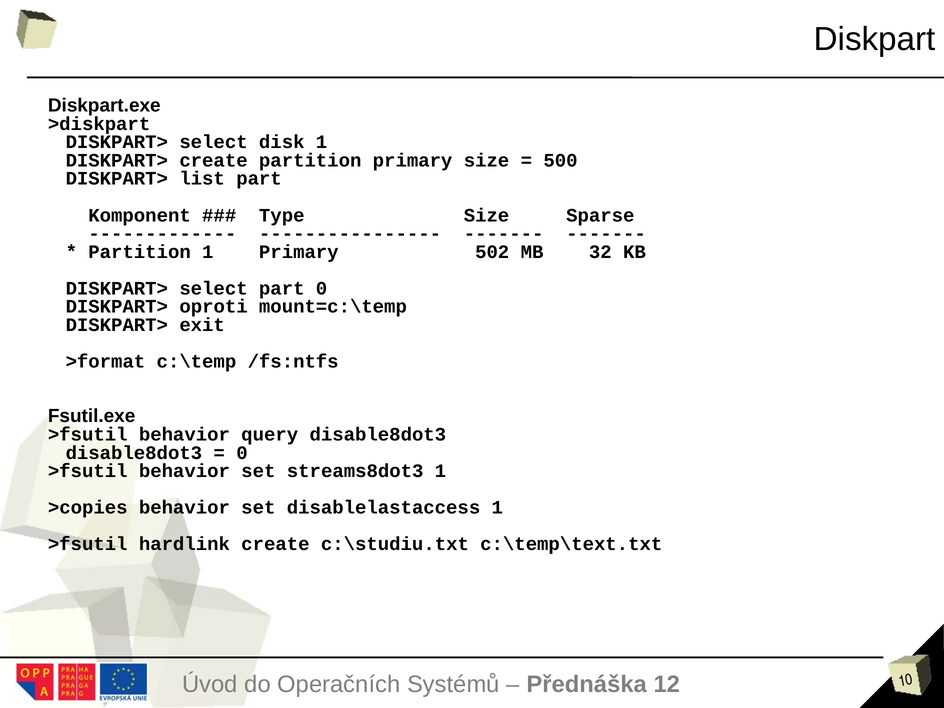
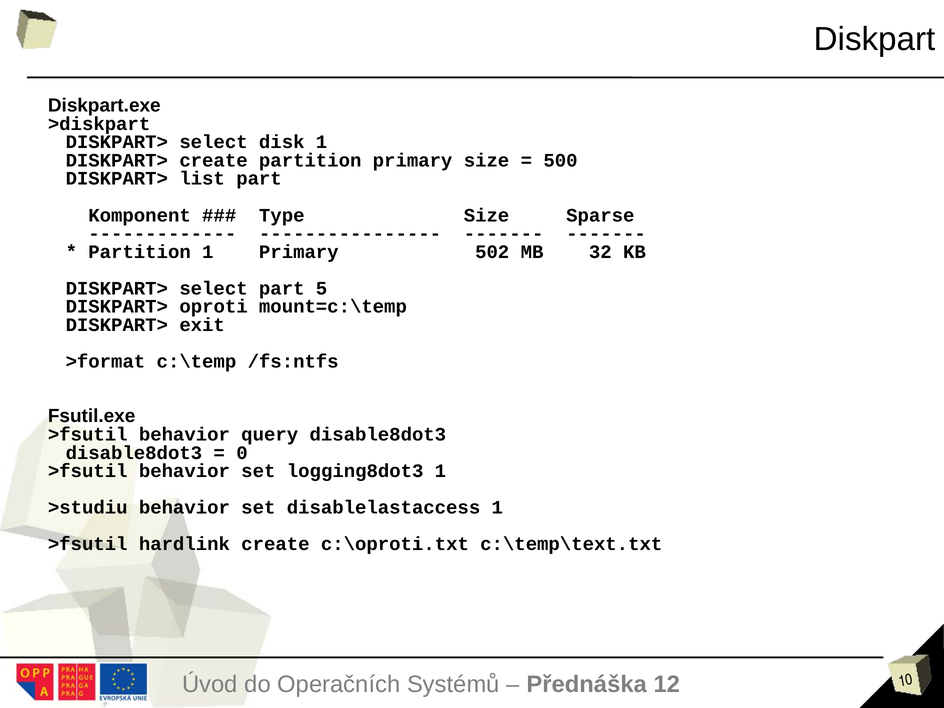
part 0: 0 -> 5
streams8dot3: streams8dot3 -> logging8dot3
>copies: >copies -> >studiu
c:\studiu.txt: c:\studiu.txt -> c:\oproti.txt
